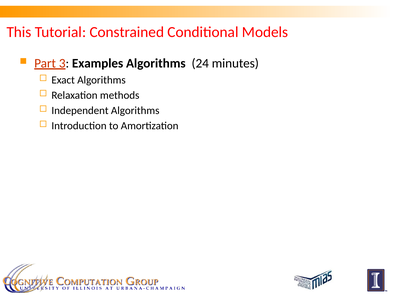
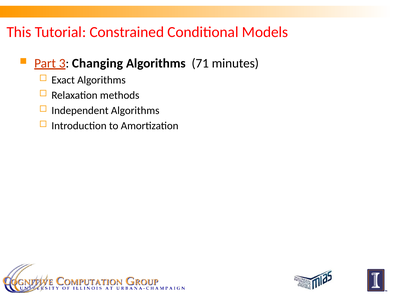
Examples: Examples -> Changing
24: 24 -> 71
